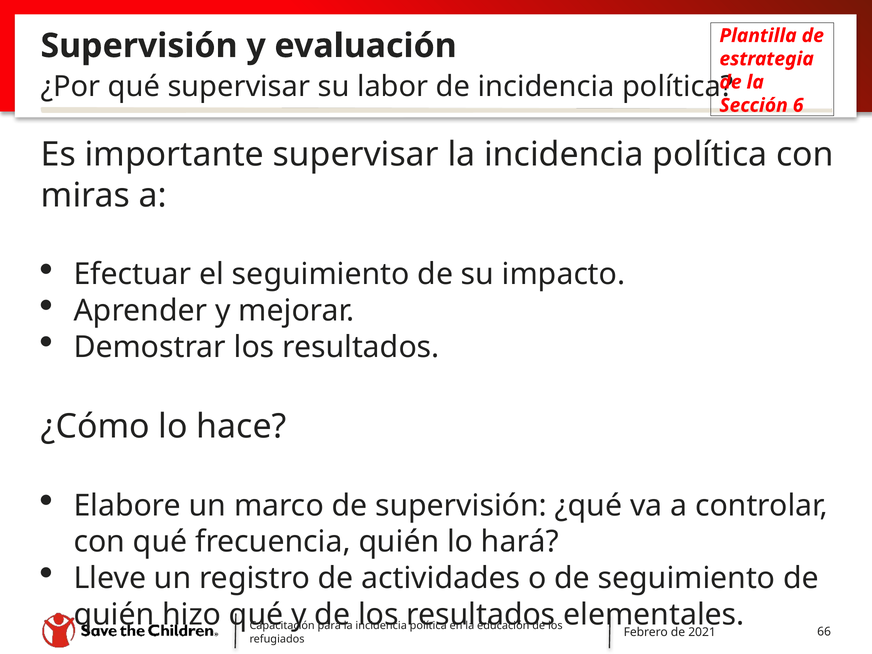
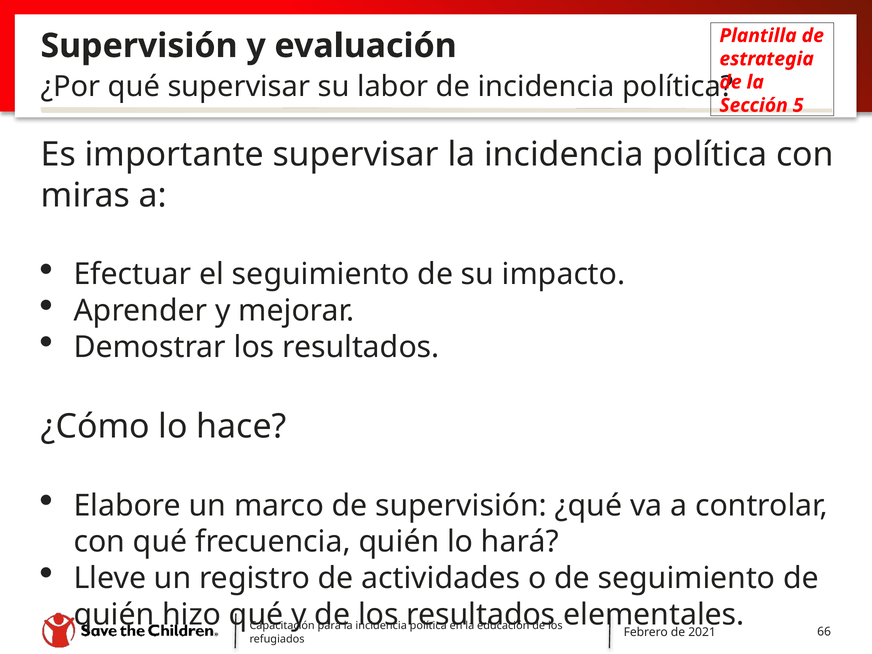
6: 6 -> 5
